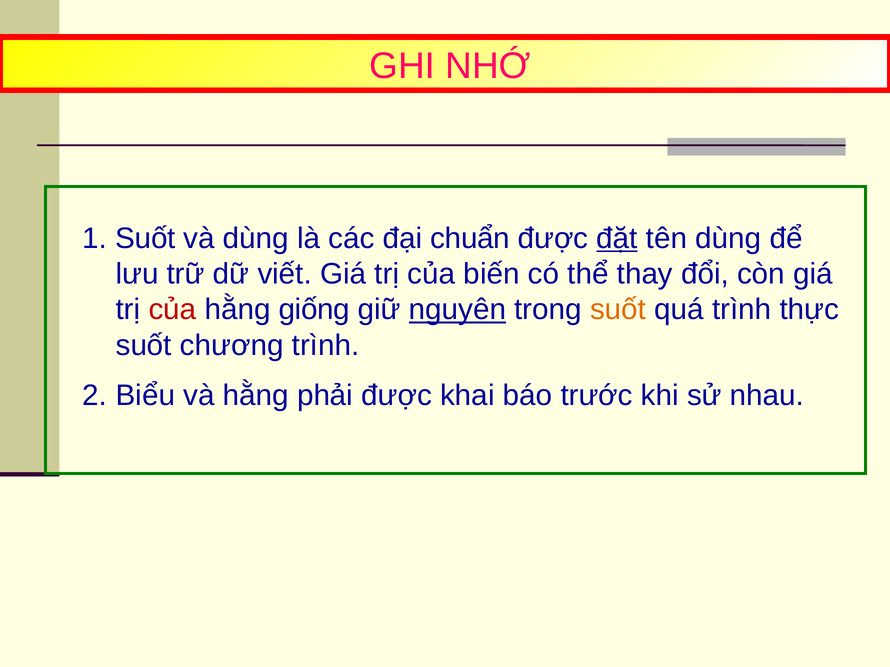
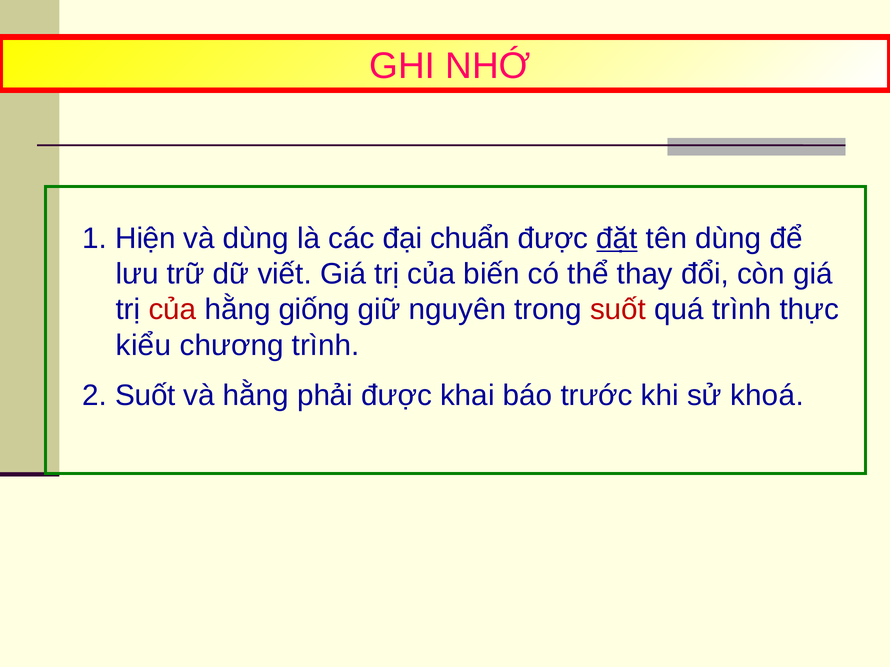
Suốt at (146, 239): Suốt -> Hiện
nguyên underline: present -> none
suốt at (618, 310) colour: orange -> red
suốt at (144, 346): suốt -> kiểu
Biểu at (145, 396): Biểu -> Suốt
nhau: nhau -> khoá
